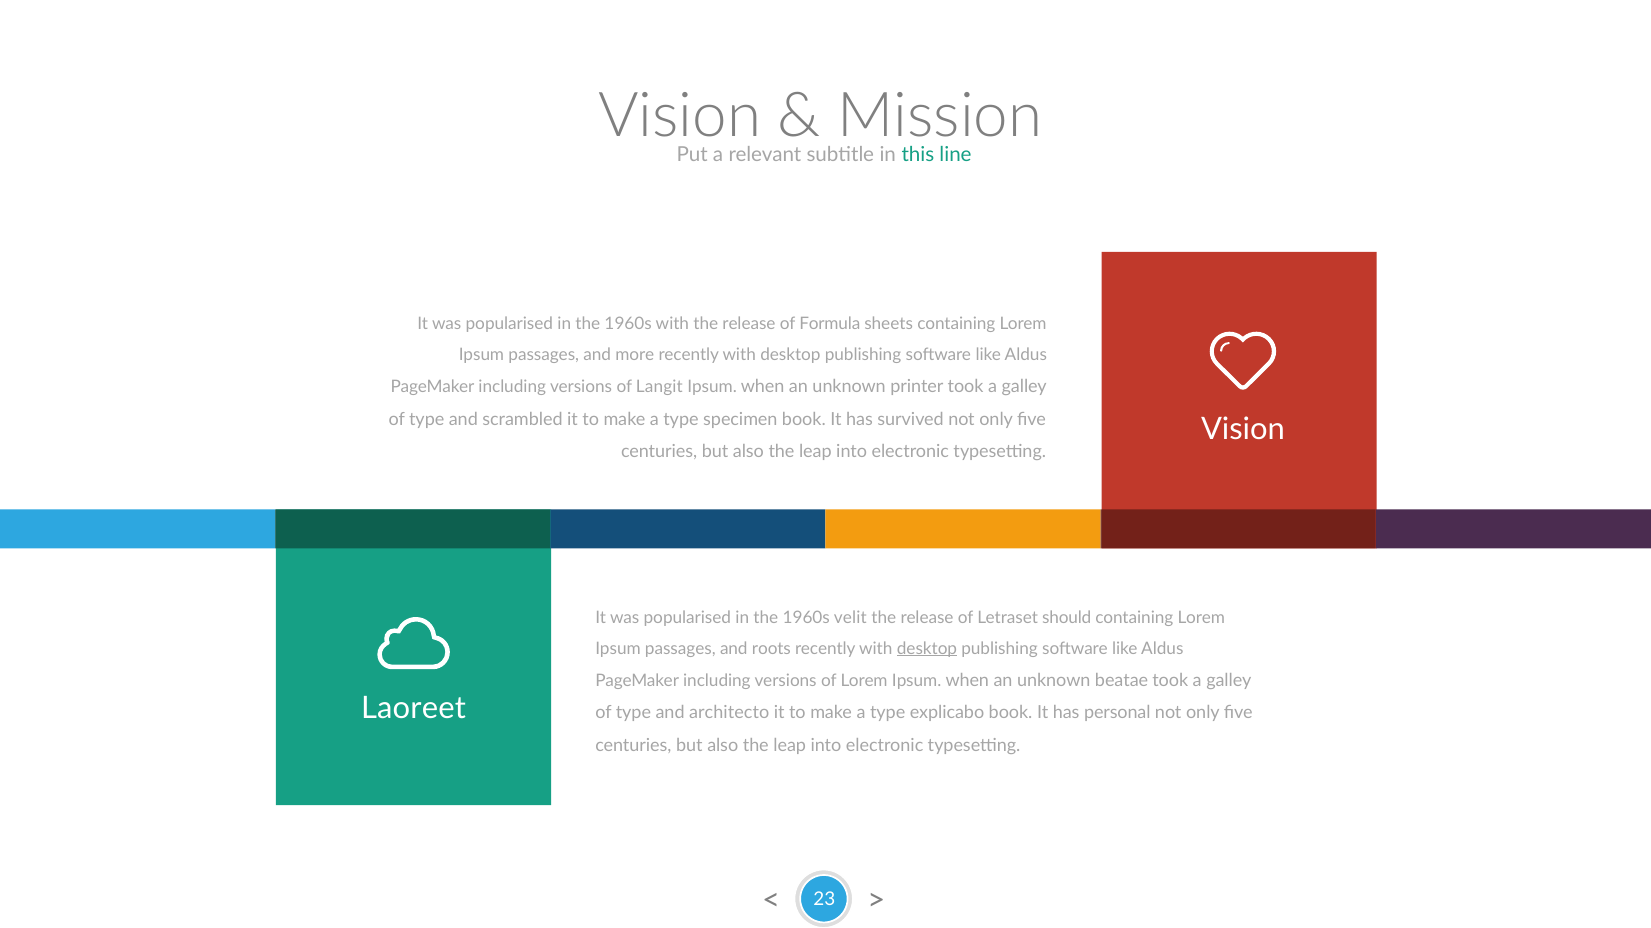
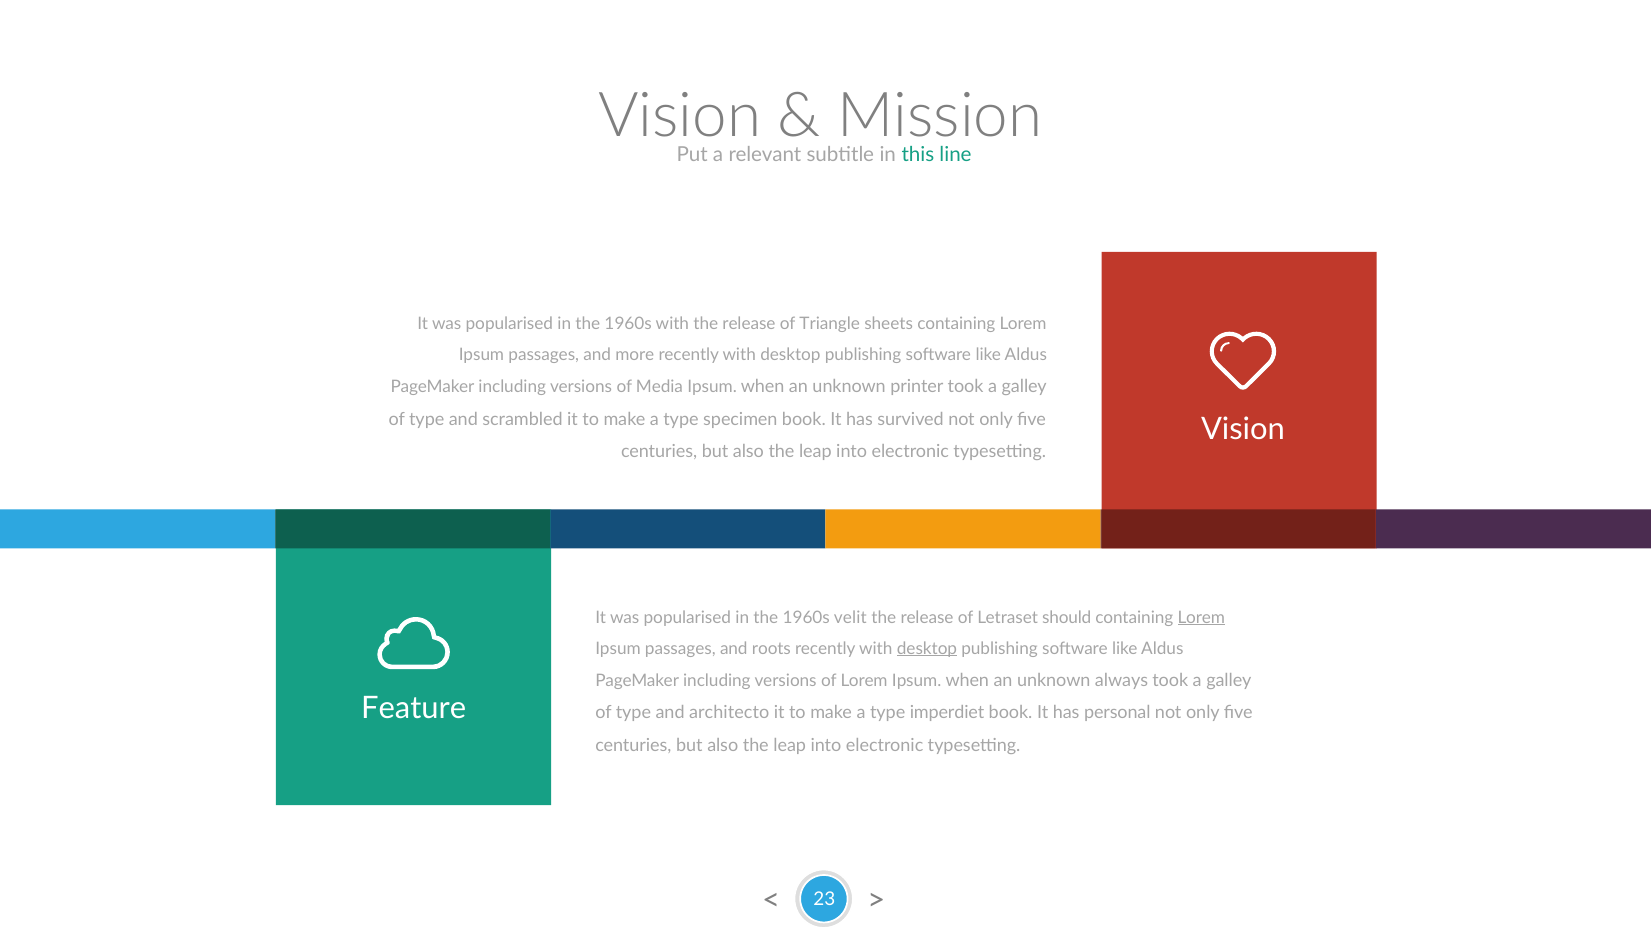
Formula: Formula -> Triangle
Langit: Langit -> Media
Lorem at (1201, 618) underline: none -> present
beatae: beatae -> always
Laoreet: Laoreet -> Feature
explicabo: explicabo -> imperdiet
